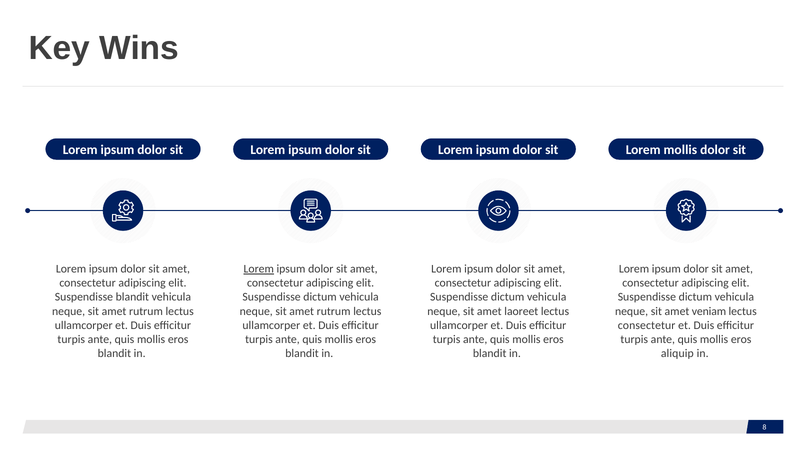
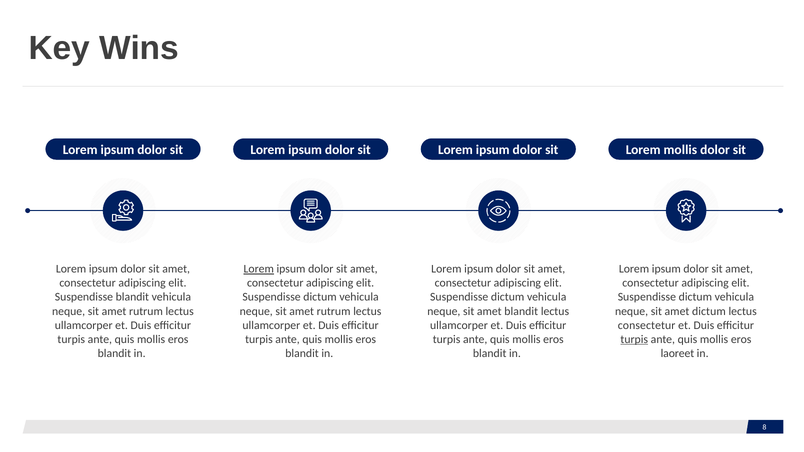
amet laoreet: laoreet -> blandit
amet veniam: veniam -> dictum
turpis at (634, 339) underline: none -> present
aliquip: aliquip -> laoreet
